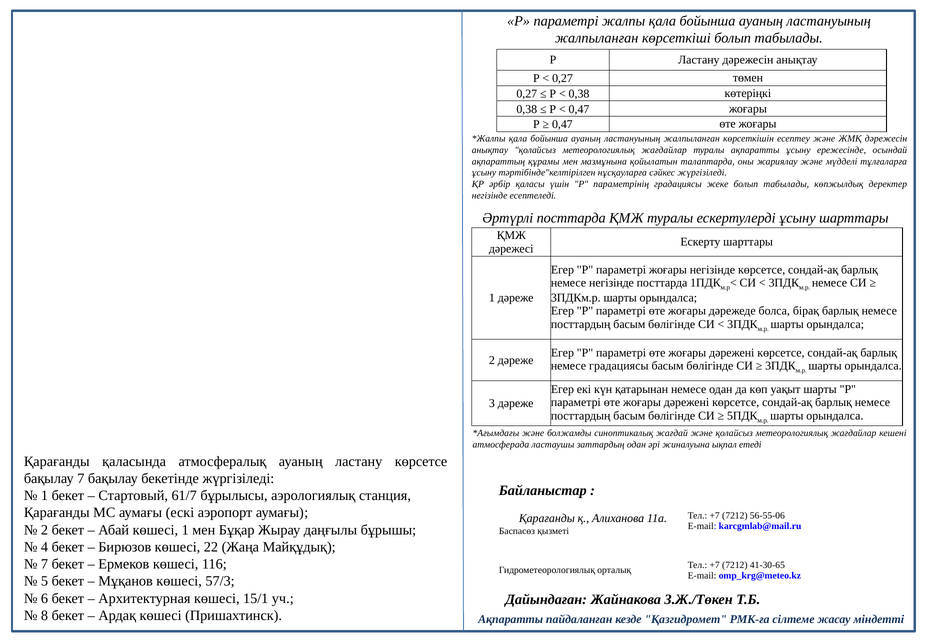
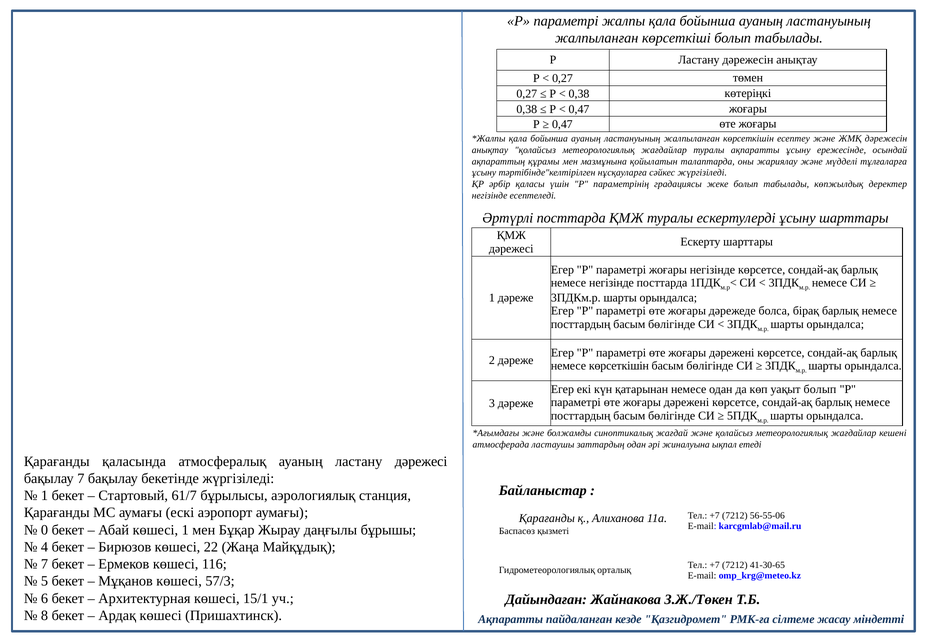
немесе градациясы: градациясы -> көрсеткішін
уақыт шарты: шарты -> болып
ластану көрсетсе: көрсетсе -> дәрежесі
2 at (45, 530): 2 -> 0
